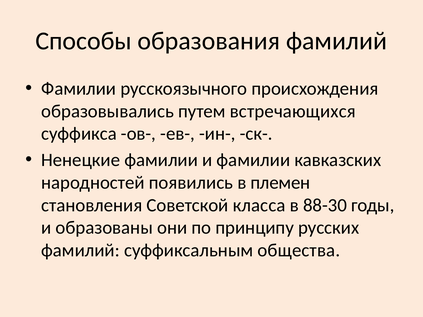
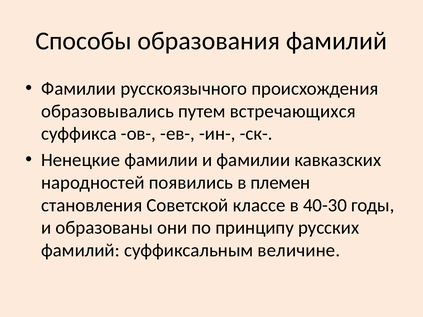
класса: класса -> классе
88-30: 88-30 -> 40-30
общества: общества -> величине
